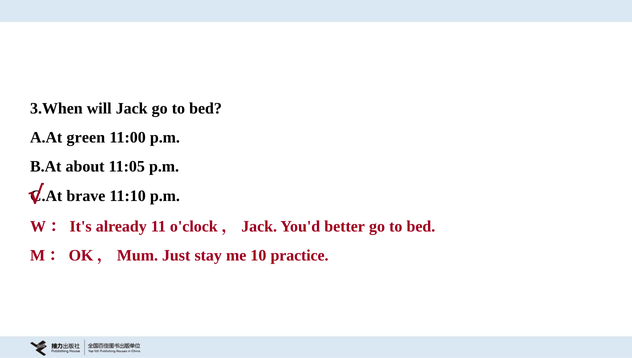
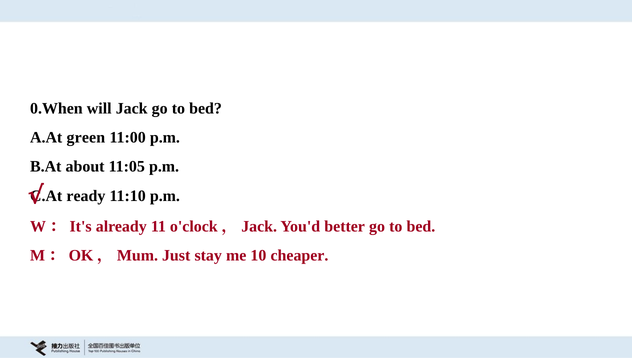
3.When: 3.When -> 0.When
brave: brave -> ready
practice: practice -> cheaper
